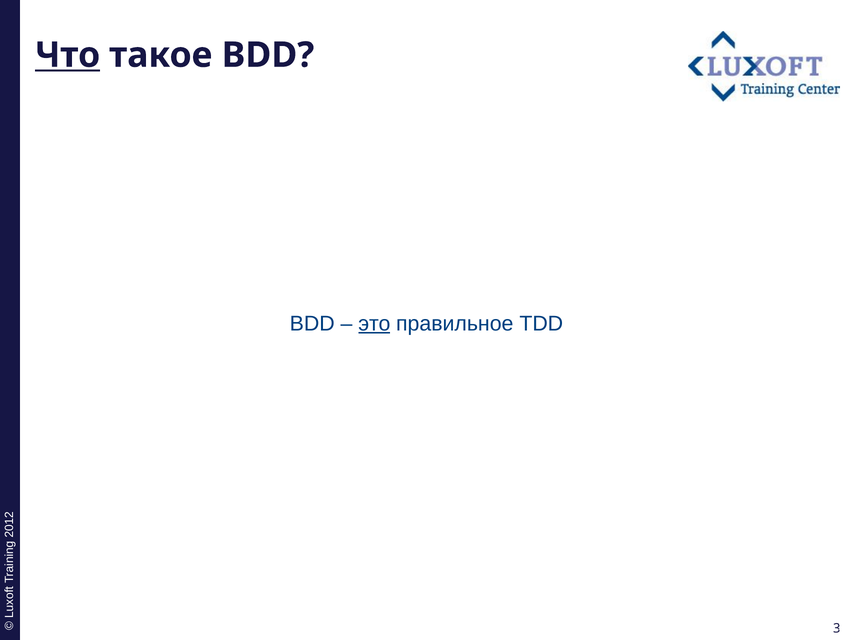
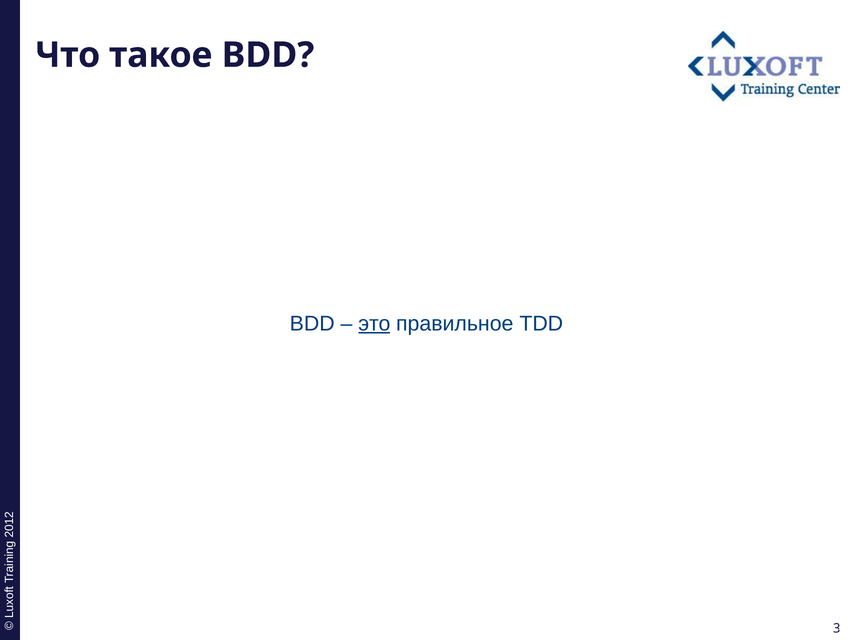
Что underline: present -> none
